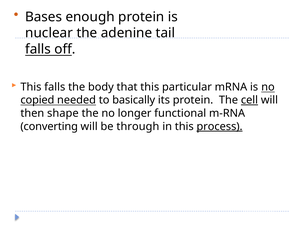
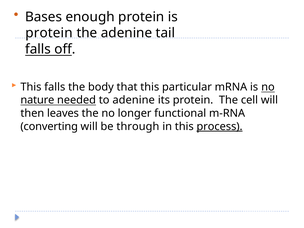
nuclear at (49, 33): nuclear -> protein
copied: copied -> nature
to basically: basically -> adenine
cell underline: present -> none
shape: shape -> leaves
